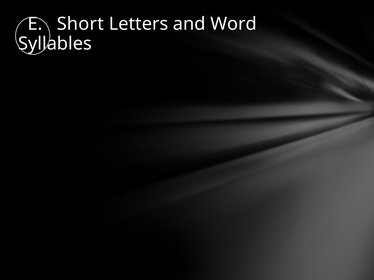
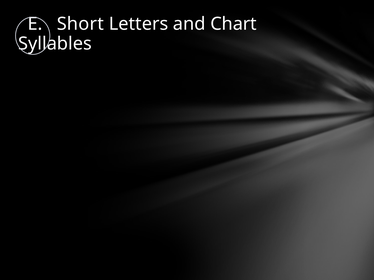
Word: Word -> Chart
